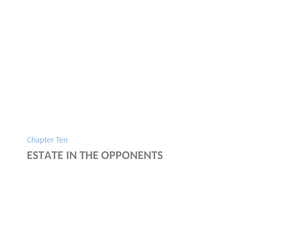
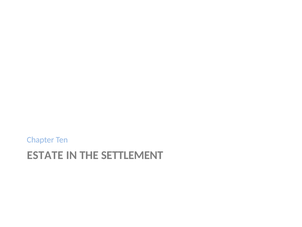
OPPONENTS: OPPONENTS -> SETTLEMENT
